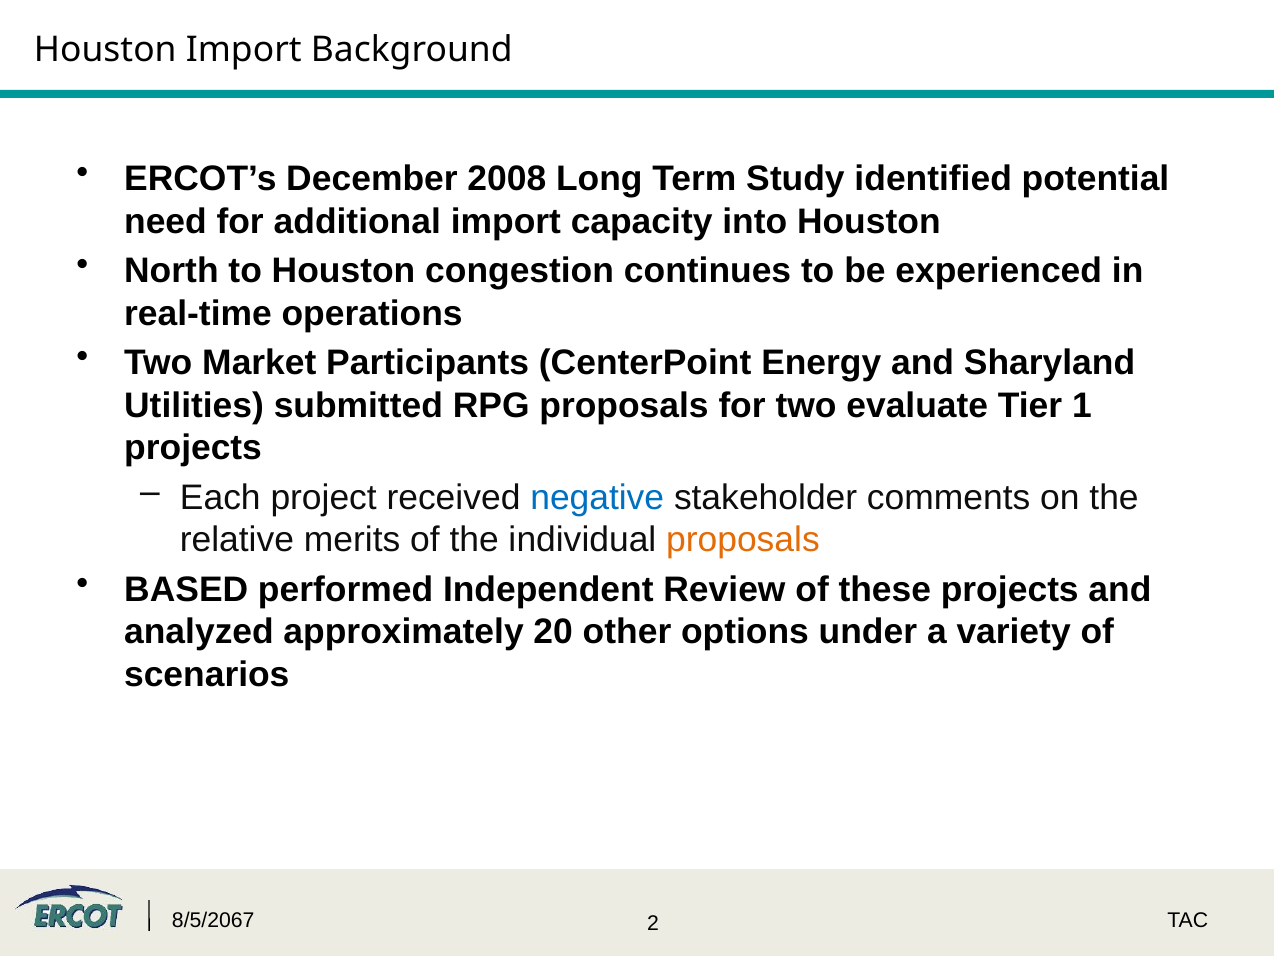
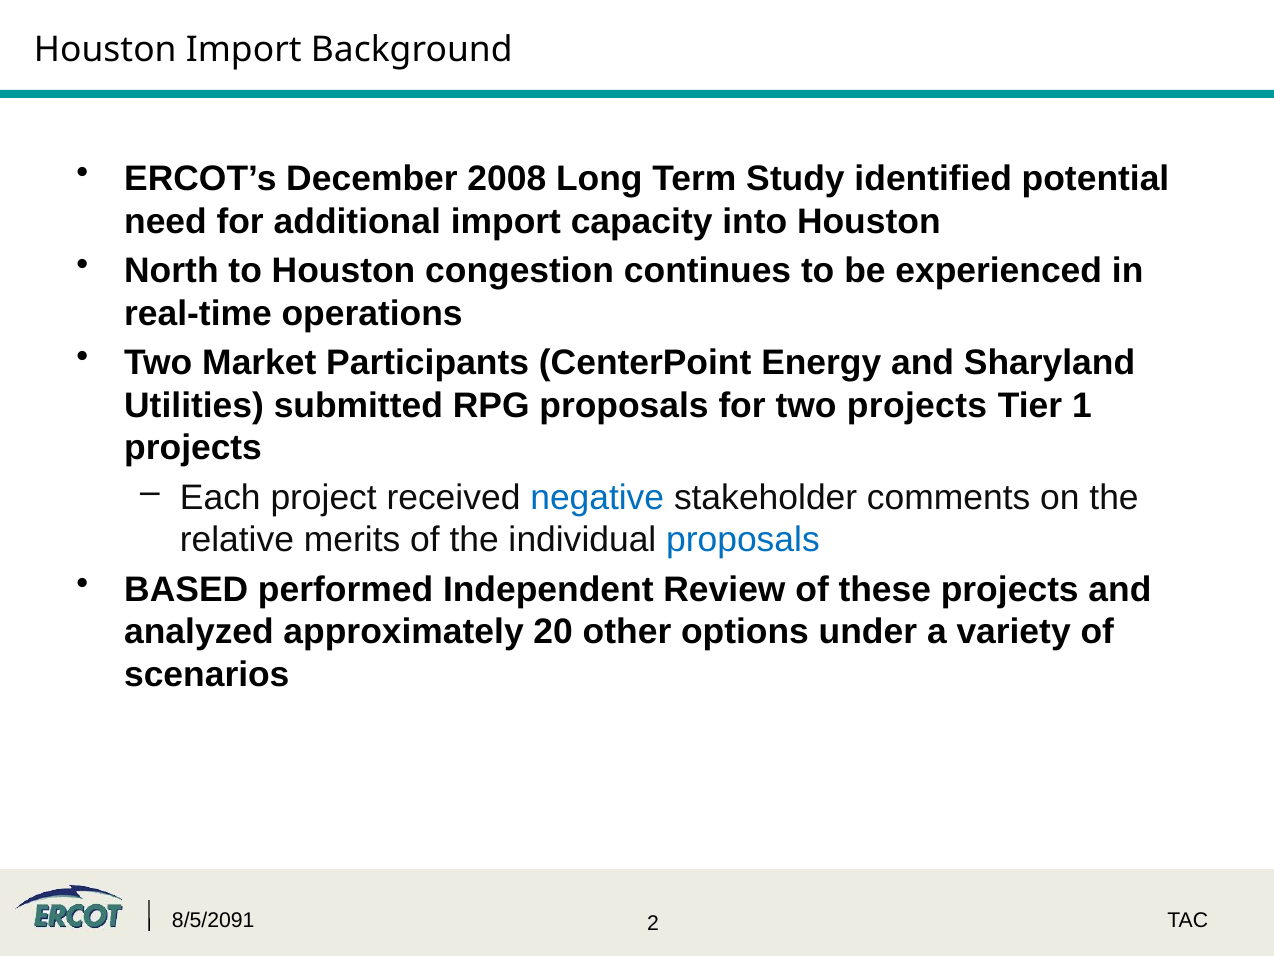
two evaluate: evaluate -> projects
proposals at (743, 540) colour: orange -> blue
8/5/2067: 8/5/2067 -> 8/5/2091
